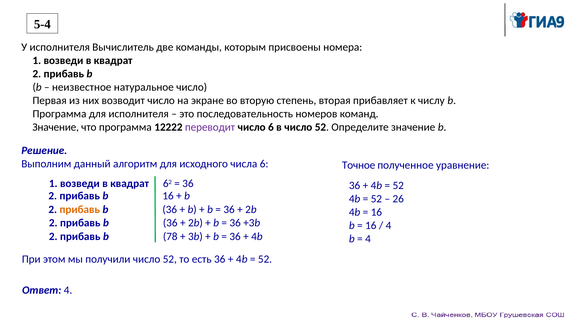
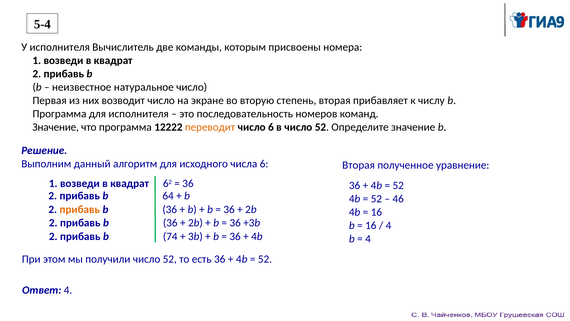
переводит colour: purple -> orange
Точное at (359, 165): Точное -> Вторая
b 16: 16 -> 64
26: 26 -> 46
78: 78 -> 74
